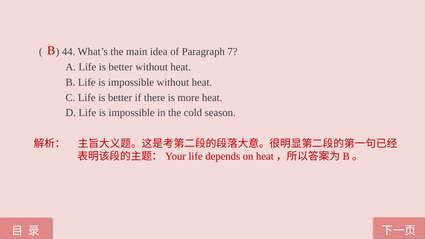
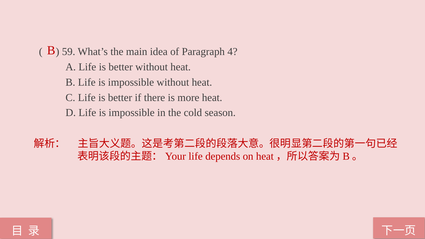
44: 44 -> 59
7: 7 -> 4
